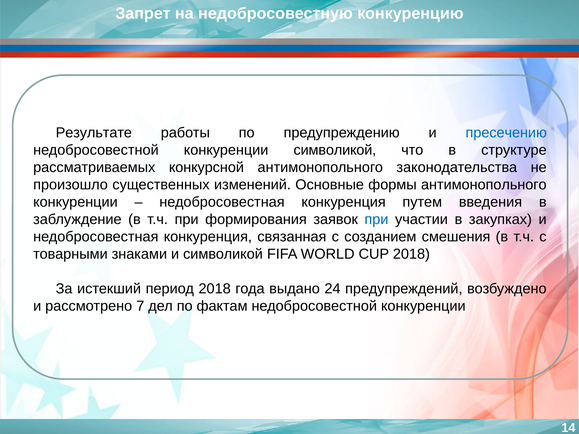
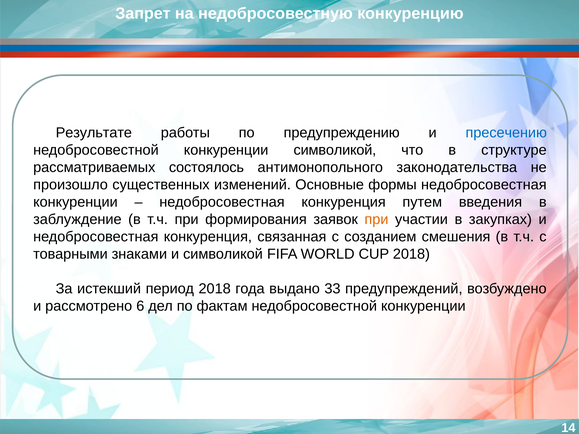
конкурсной: конкурсной -> состоялось
формы антимонопольного: антимонопольного -> недобросовестная
при at (376, 220) colour: blue -> orange
24: 24 -> 33
7: 7 -> 6
